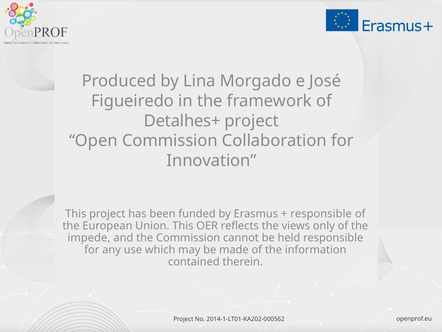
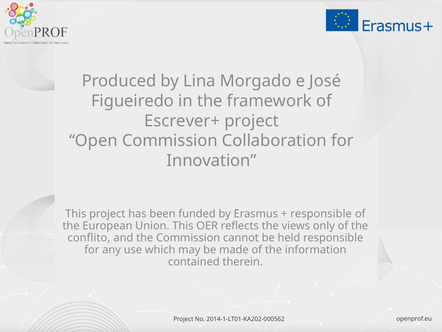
Detalhes+: Detalhes+ -> Escrever+
impede: impede -> conflito
